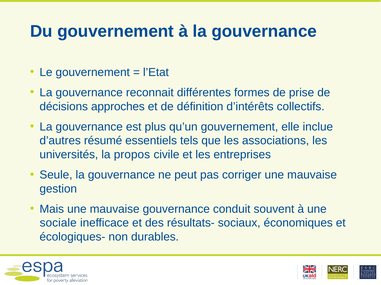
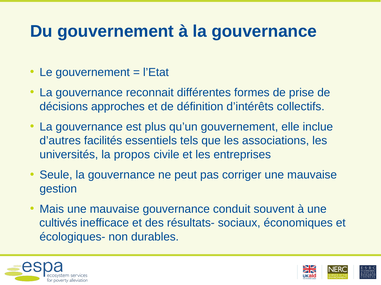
résumé: résumé -> facilités
sociale: sociale -> cultivés
